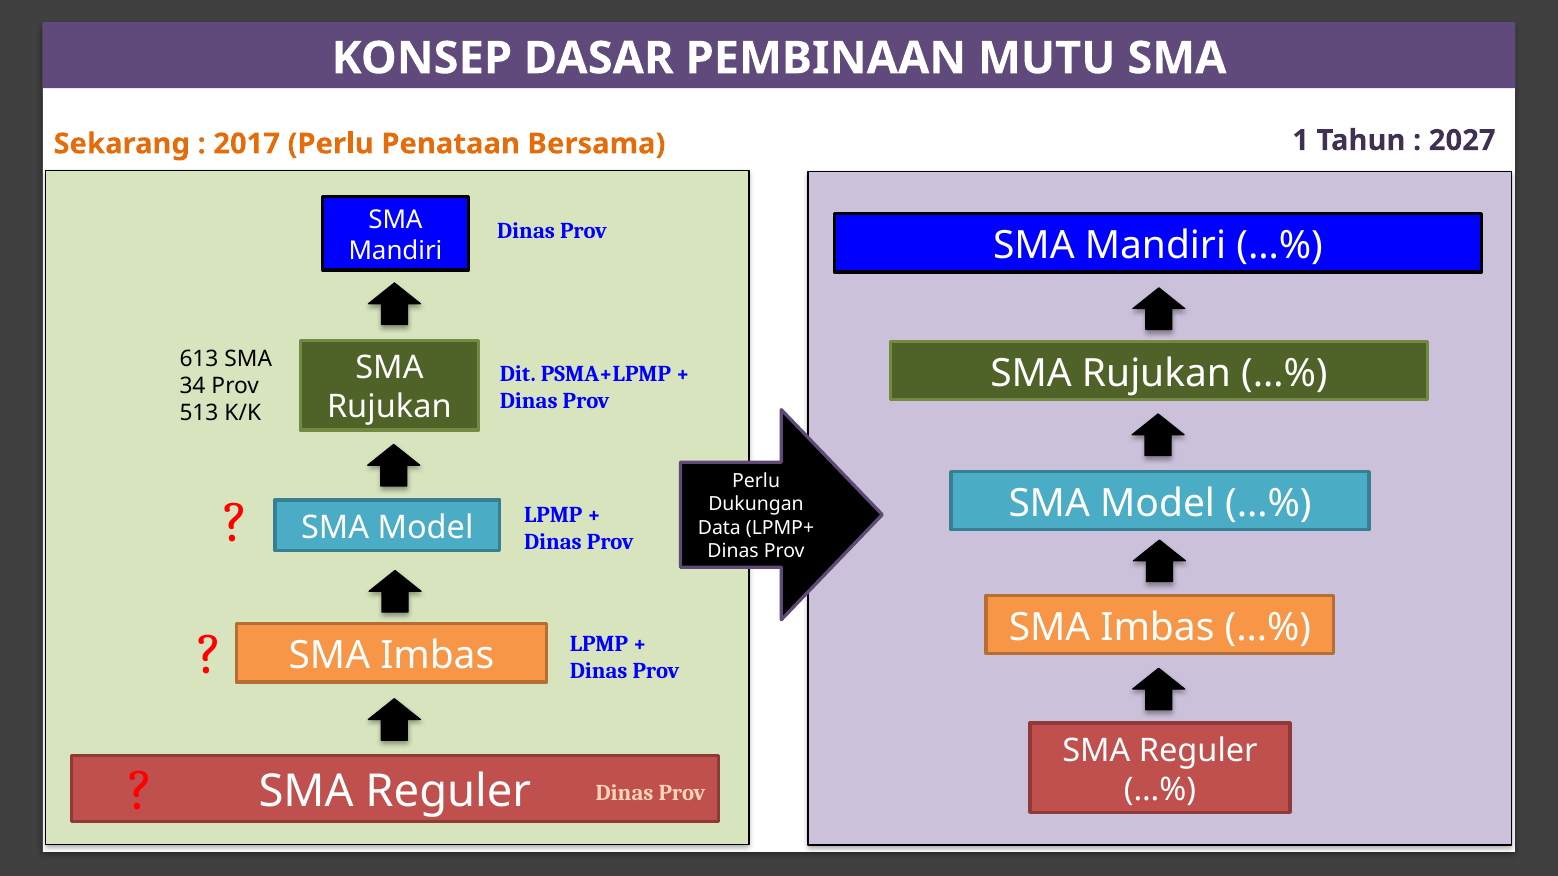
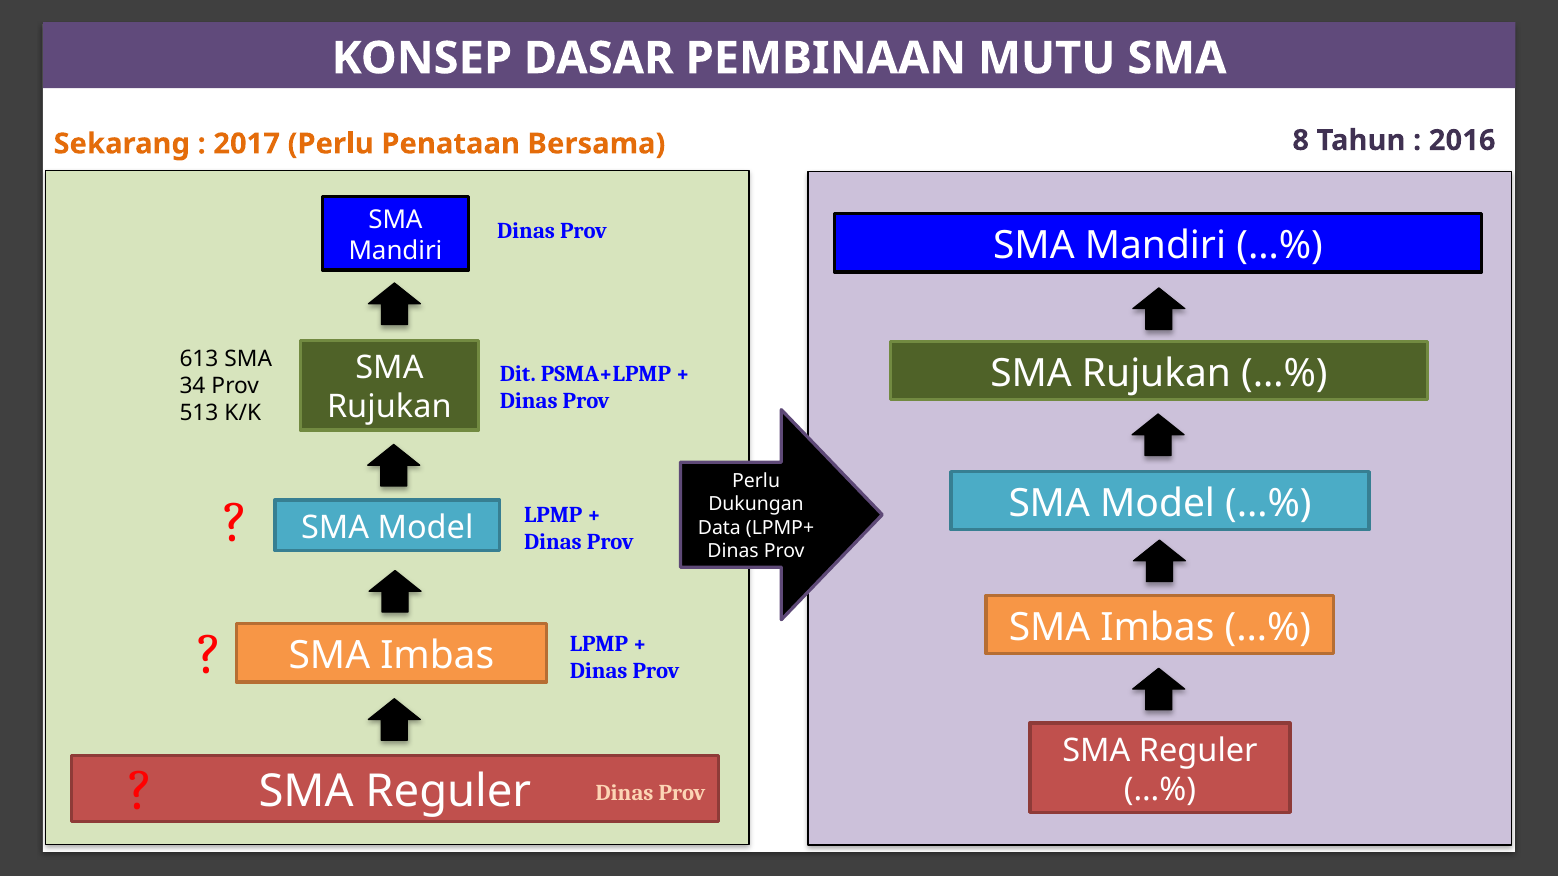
1: 1 -> 8
2027: 2027 -> 2016
